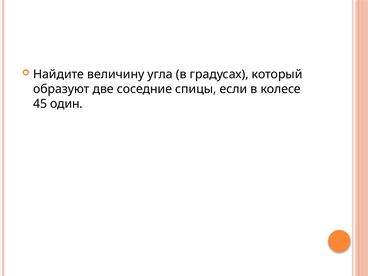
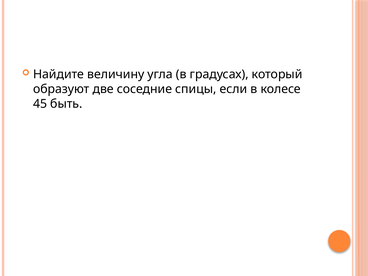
один: один -> быть
